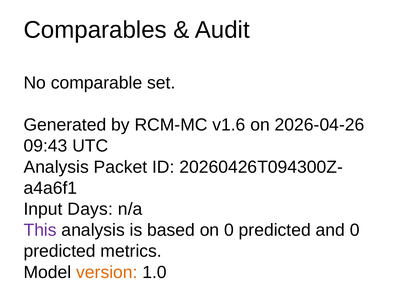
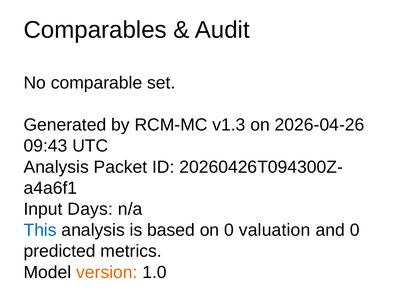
v1.6: v1.6 -> v1.3
This colour: purple -> blue
on 0 predicted: predicted -> valuation
